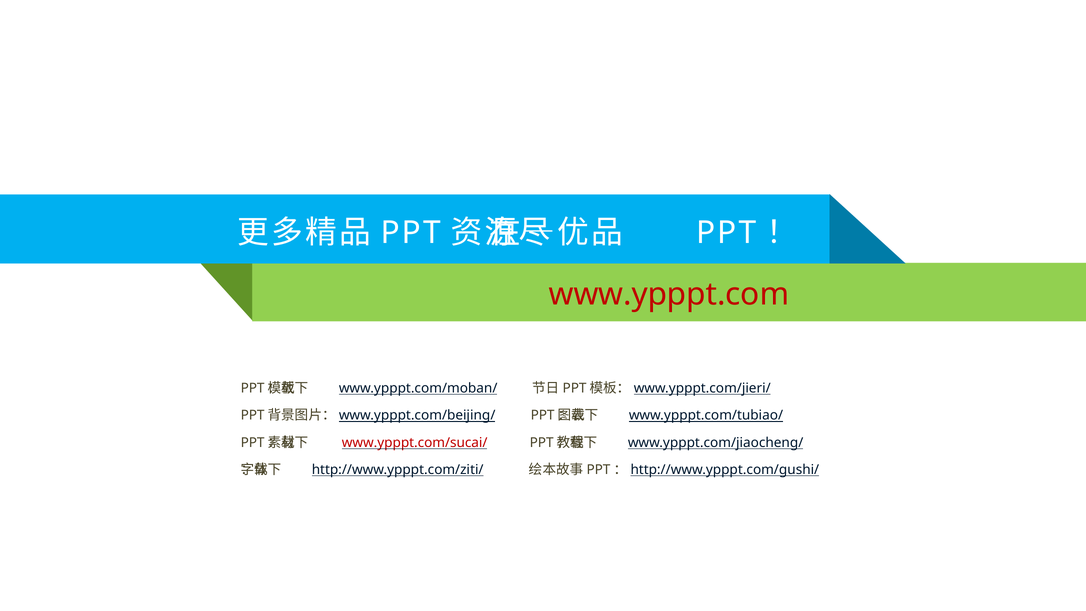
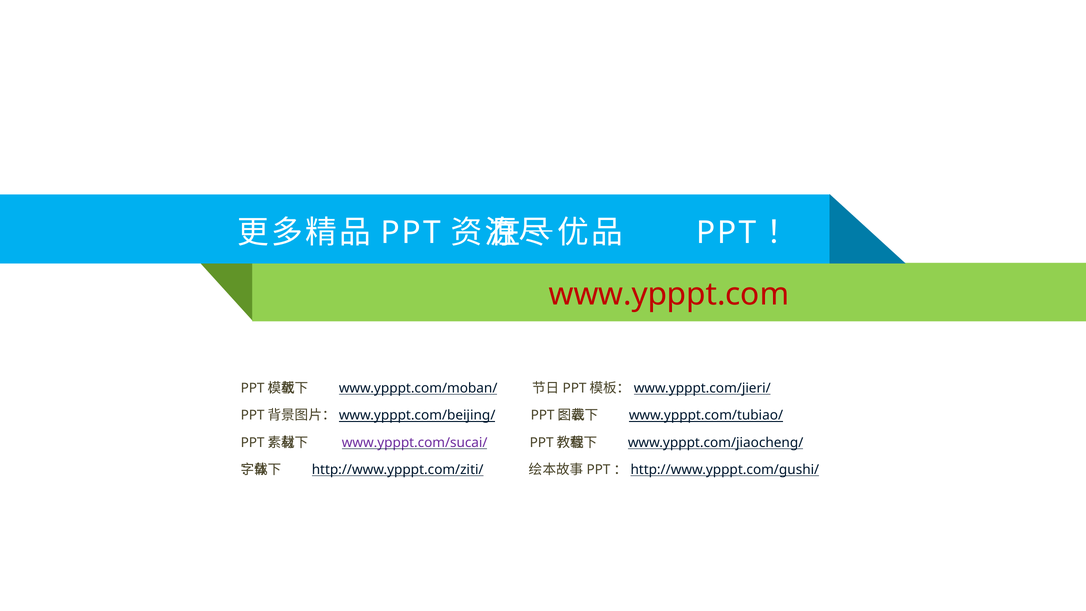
www.ypppt.com/sucai/ colour: red -> purple
